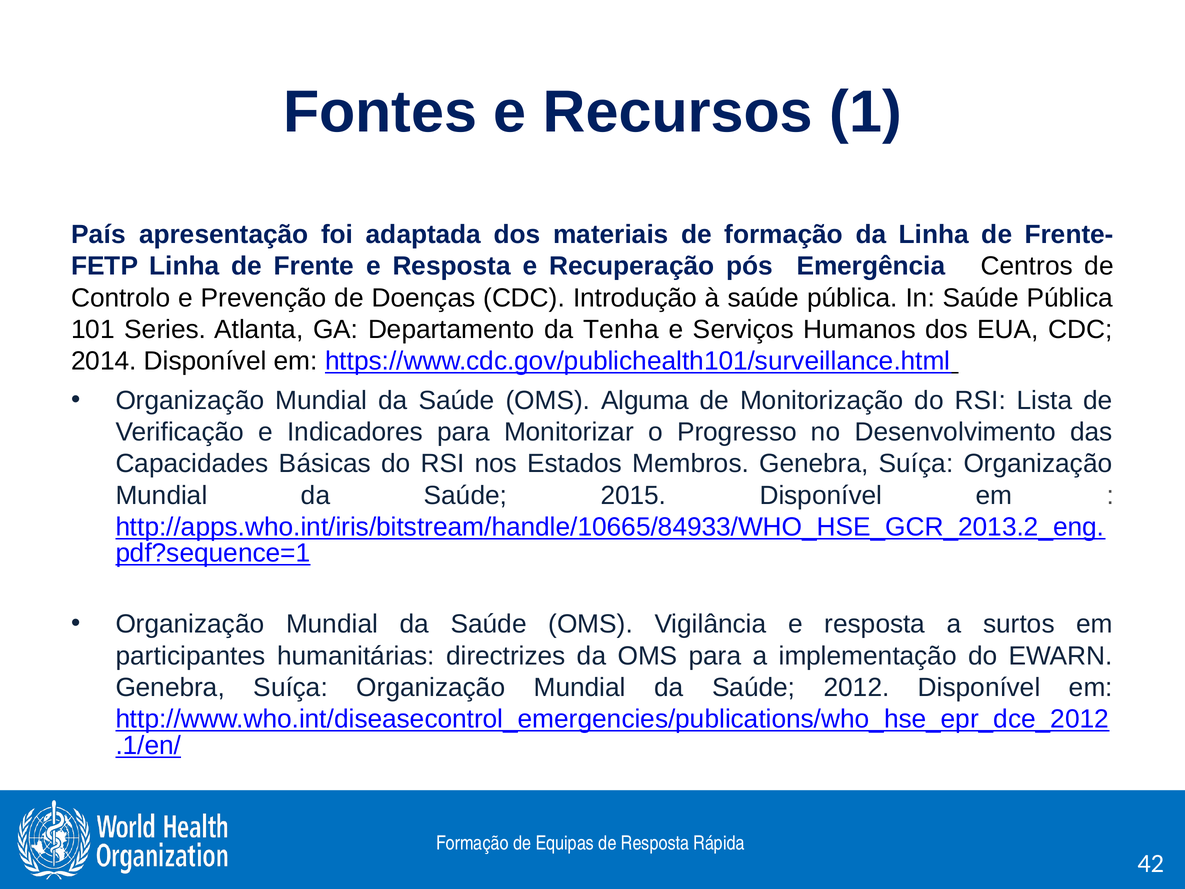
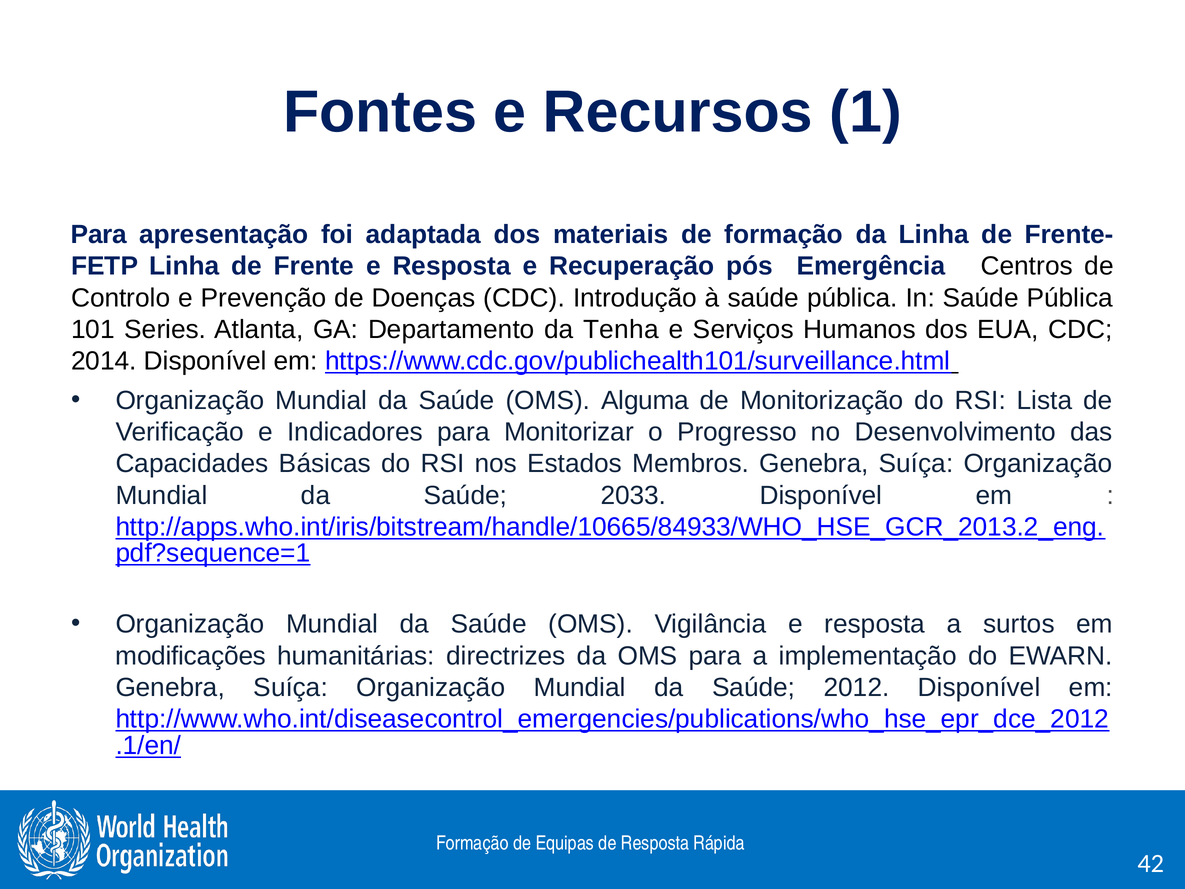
País at (99, 235): País -> Para
2015: 2015 -> 2033
participantes: participantes -> modificações
